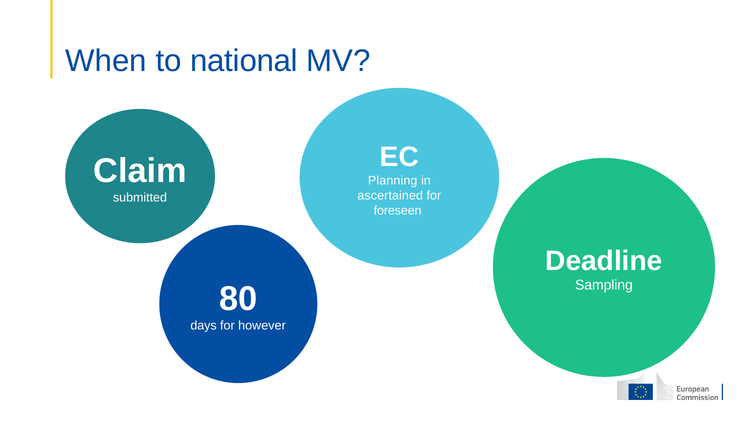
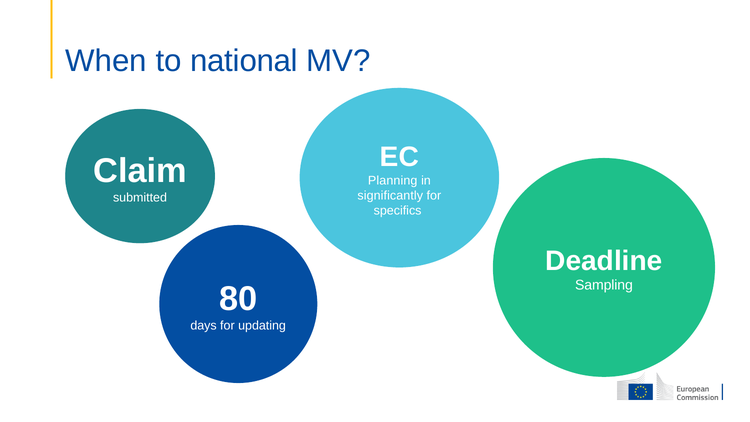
ascertained: ascertained -> significantly
foreseen: foreseen -> specifics
however: however -> updating
